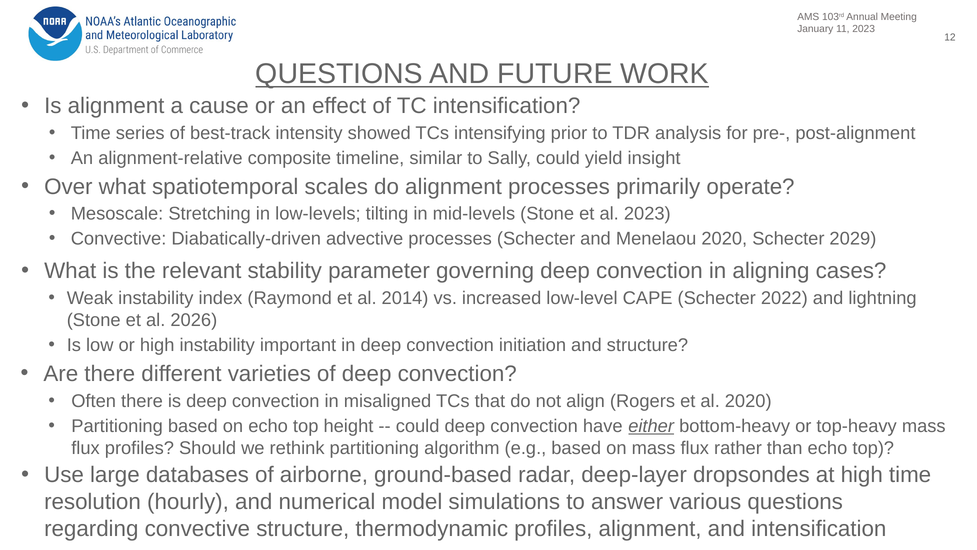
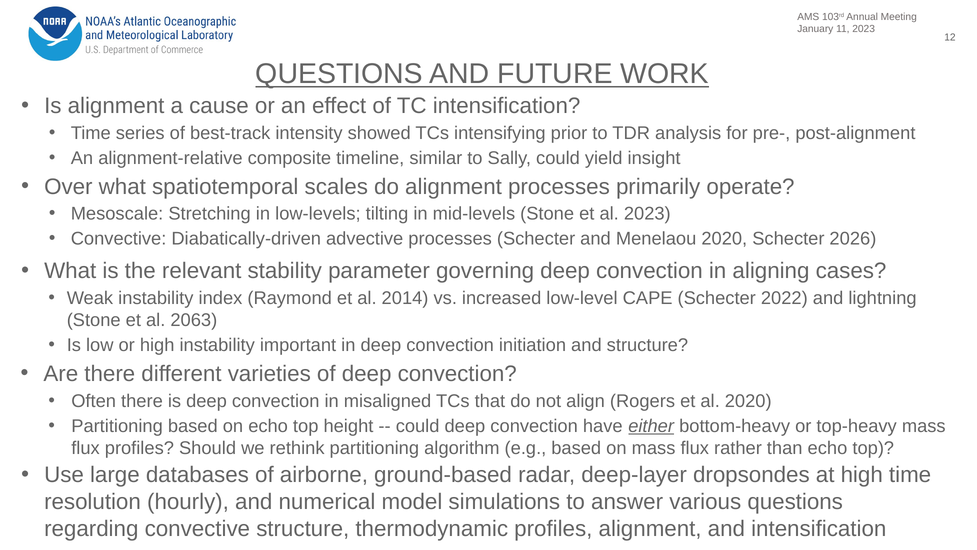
2029: 2029 -> 2026
2026: 2026 -> 2063
